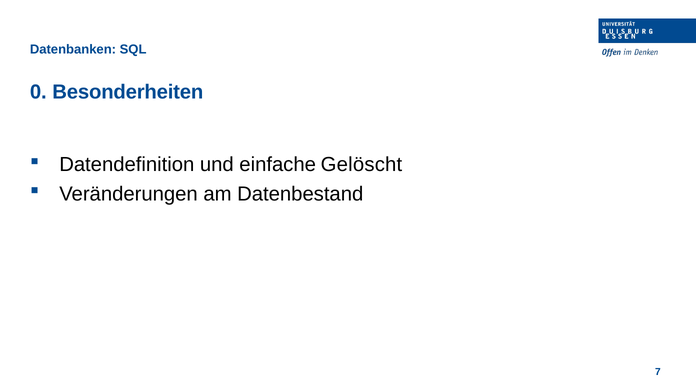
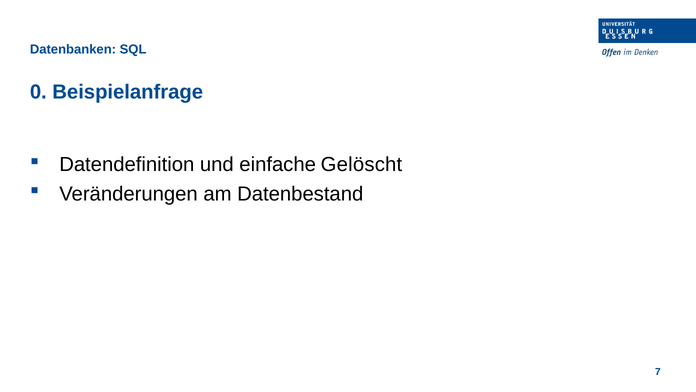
Besonderheiten: Besonderheiten -> Beispielanfrage
